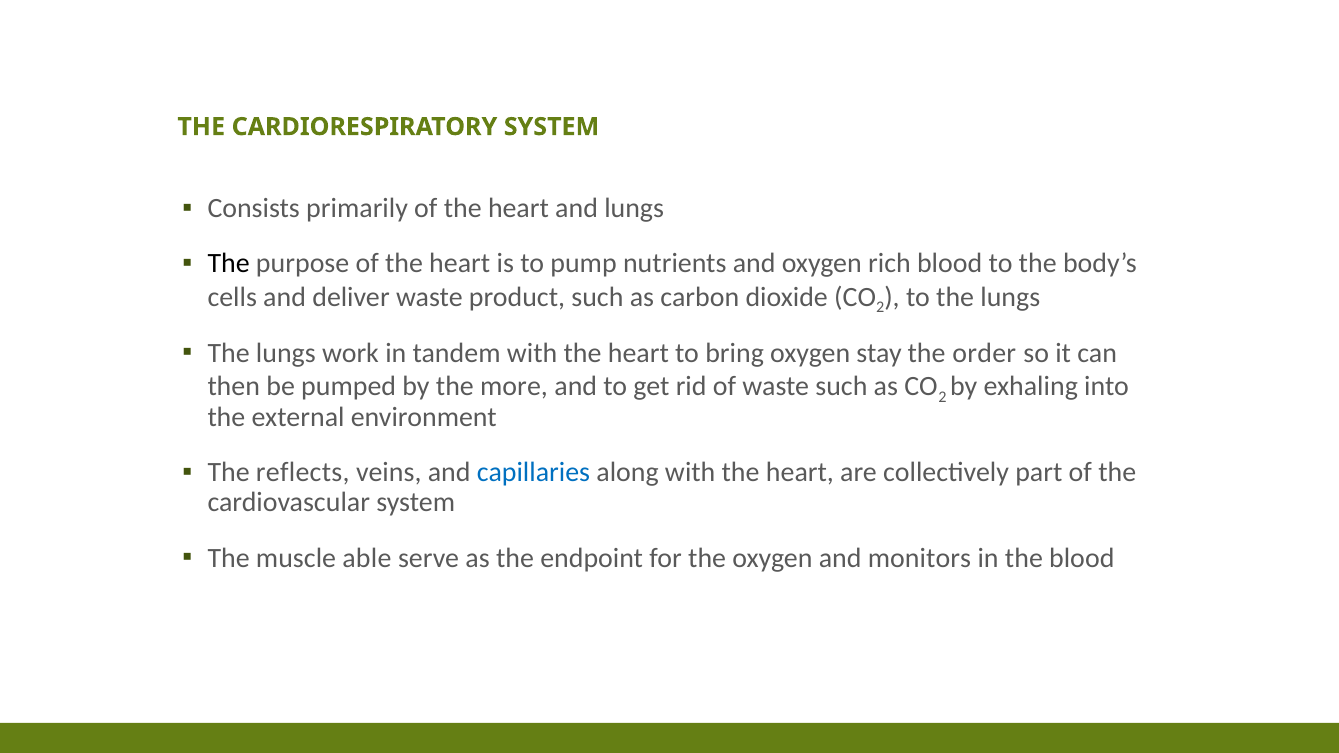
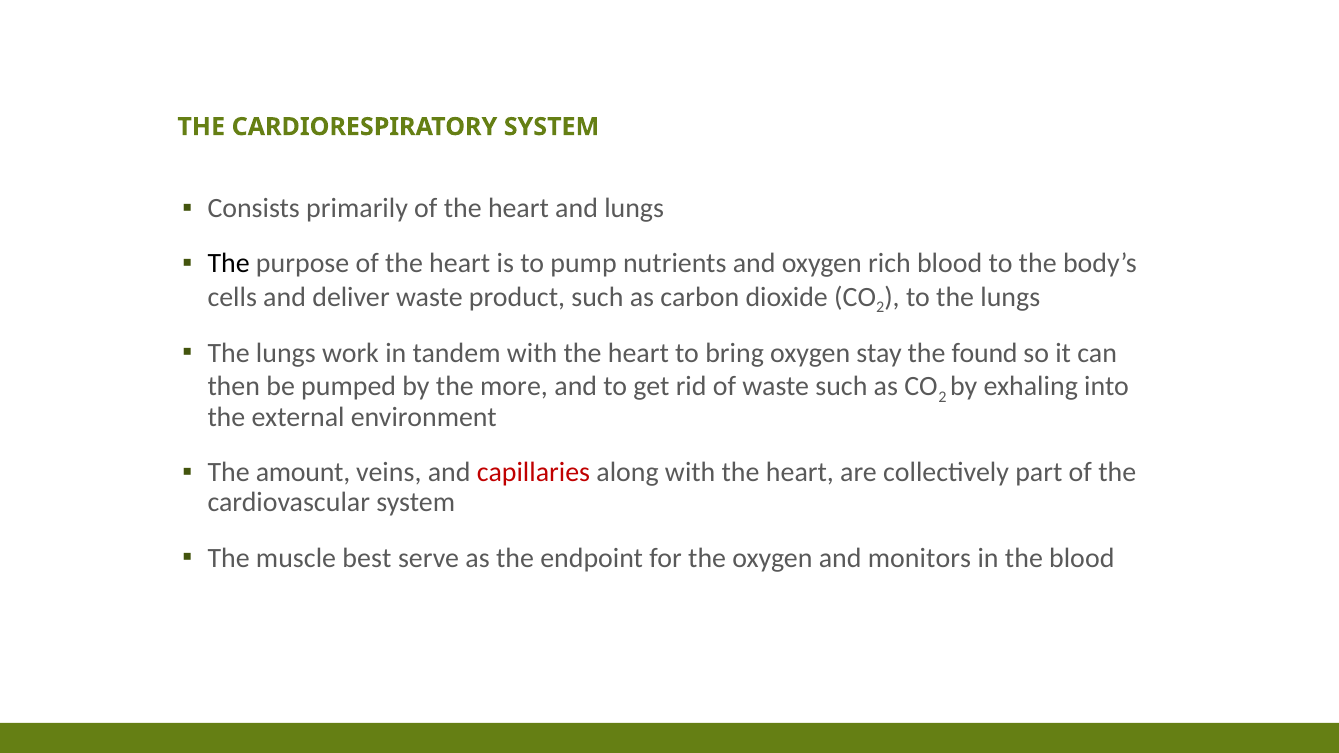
order: order -> found
reflects: reflects -> amount
capillaries colour: blue -> red
able: able -> best
